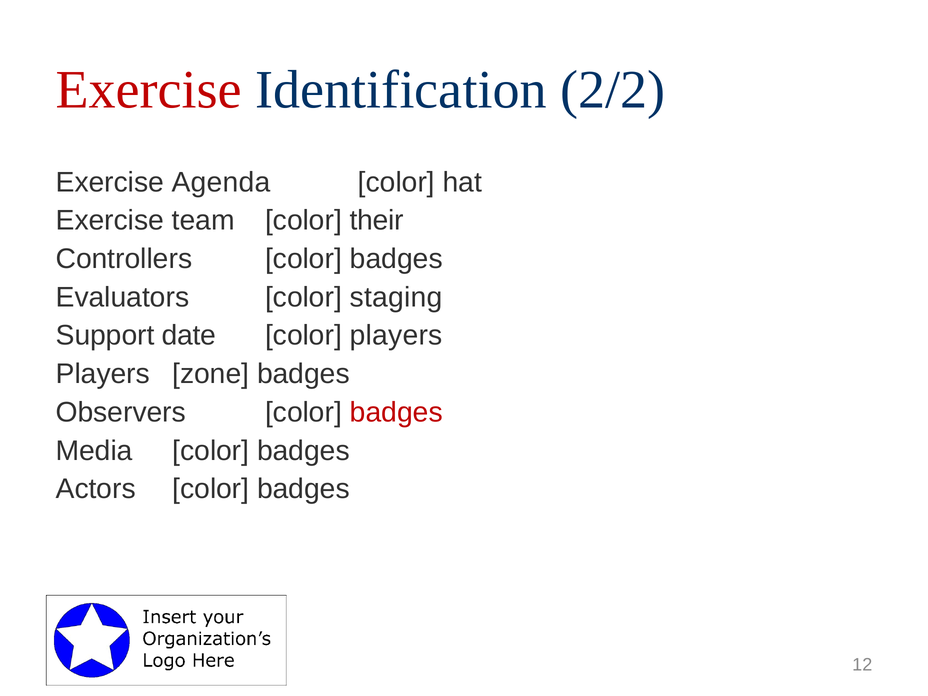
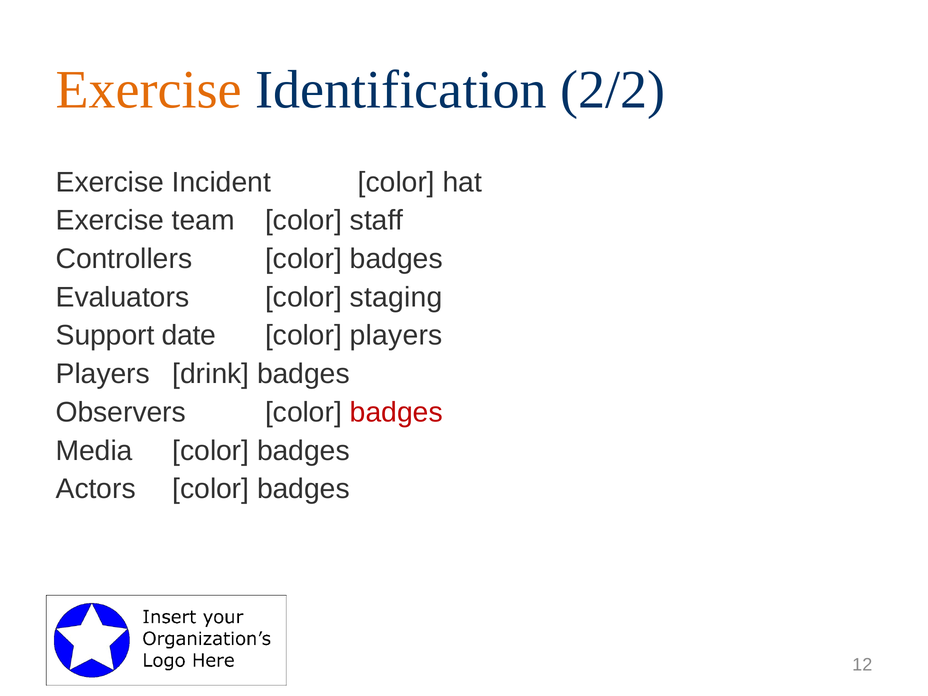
Exercise at (149, 90) colour: red -> orange
Agenda: Agenda -> Incident
their: their -> staff
zone: zone -> drink
